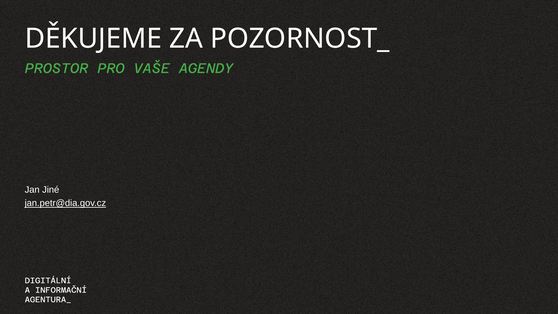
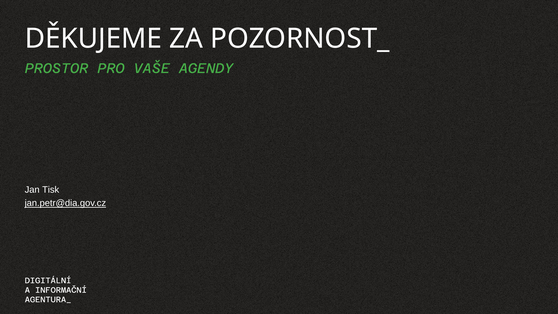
Jiné: Jiné -> Tisk
